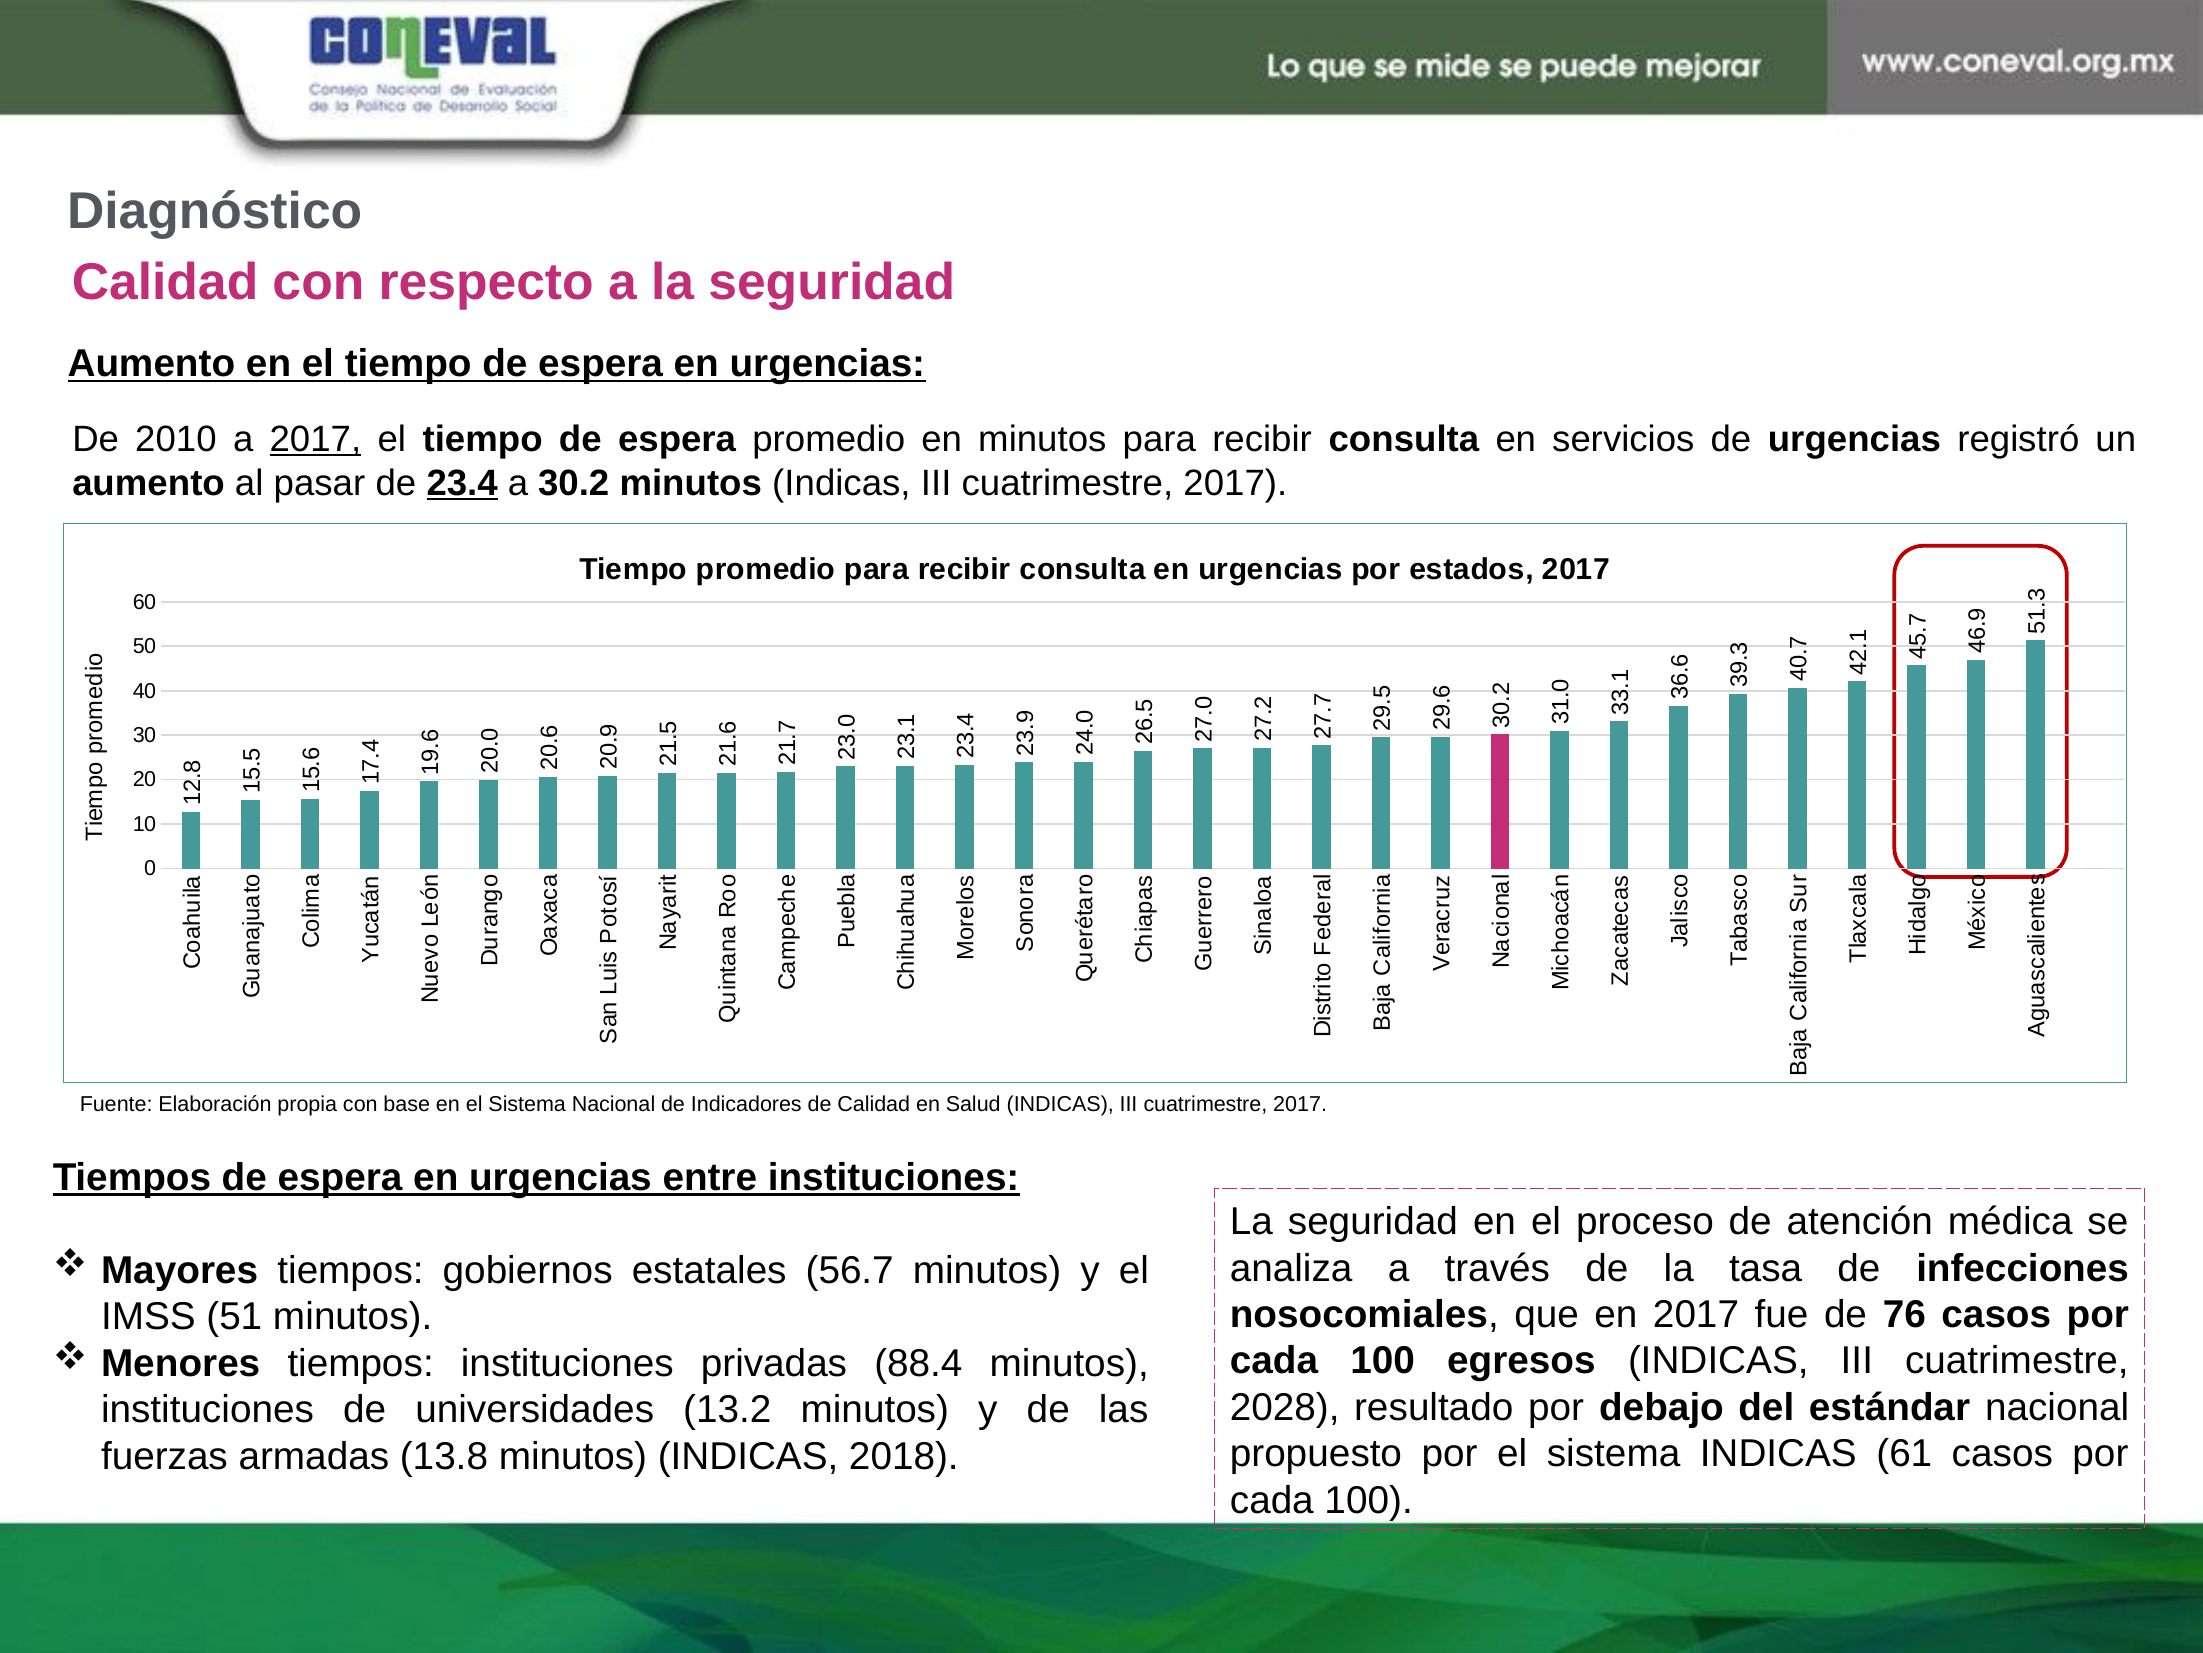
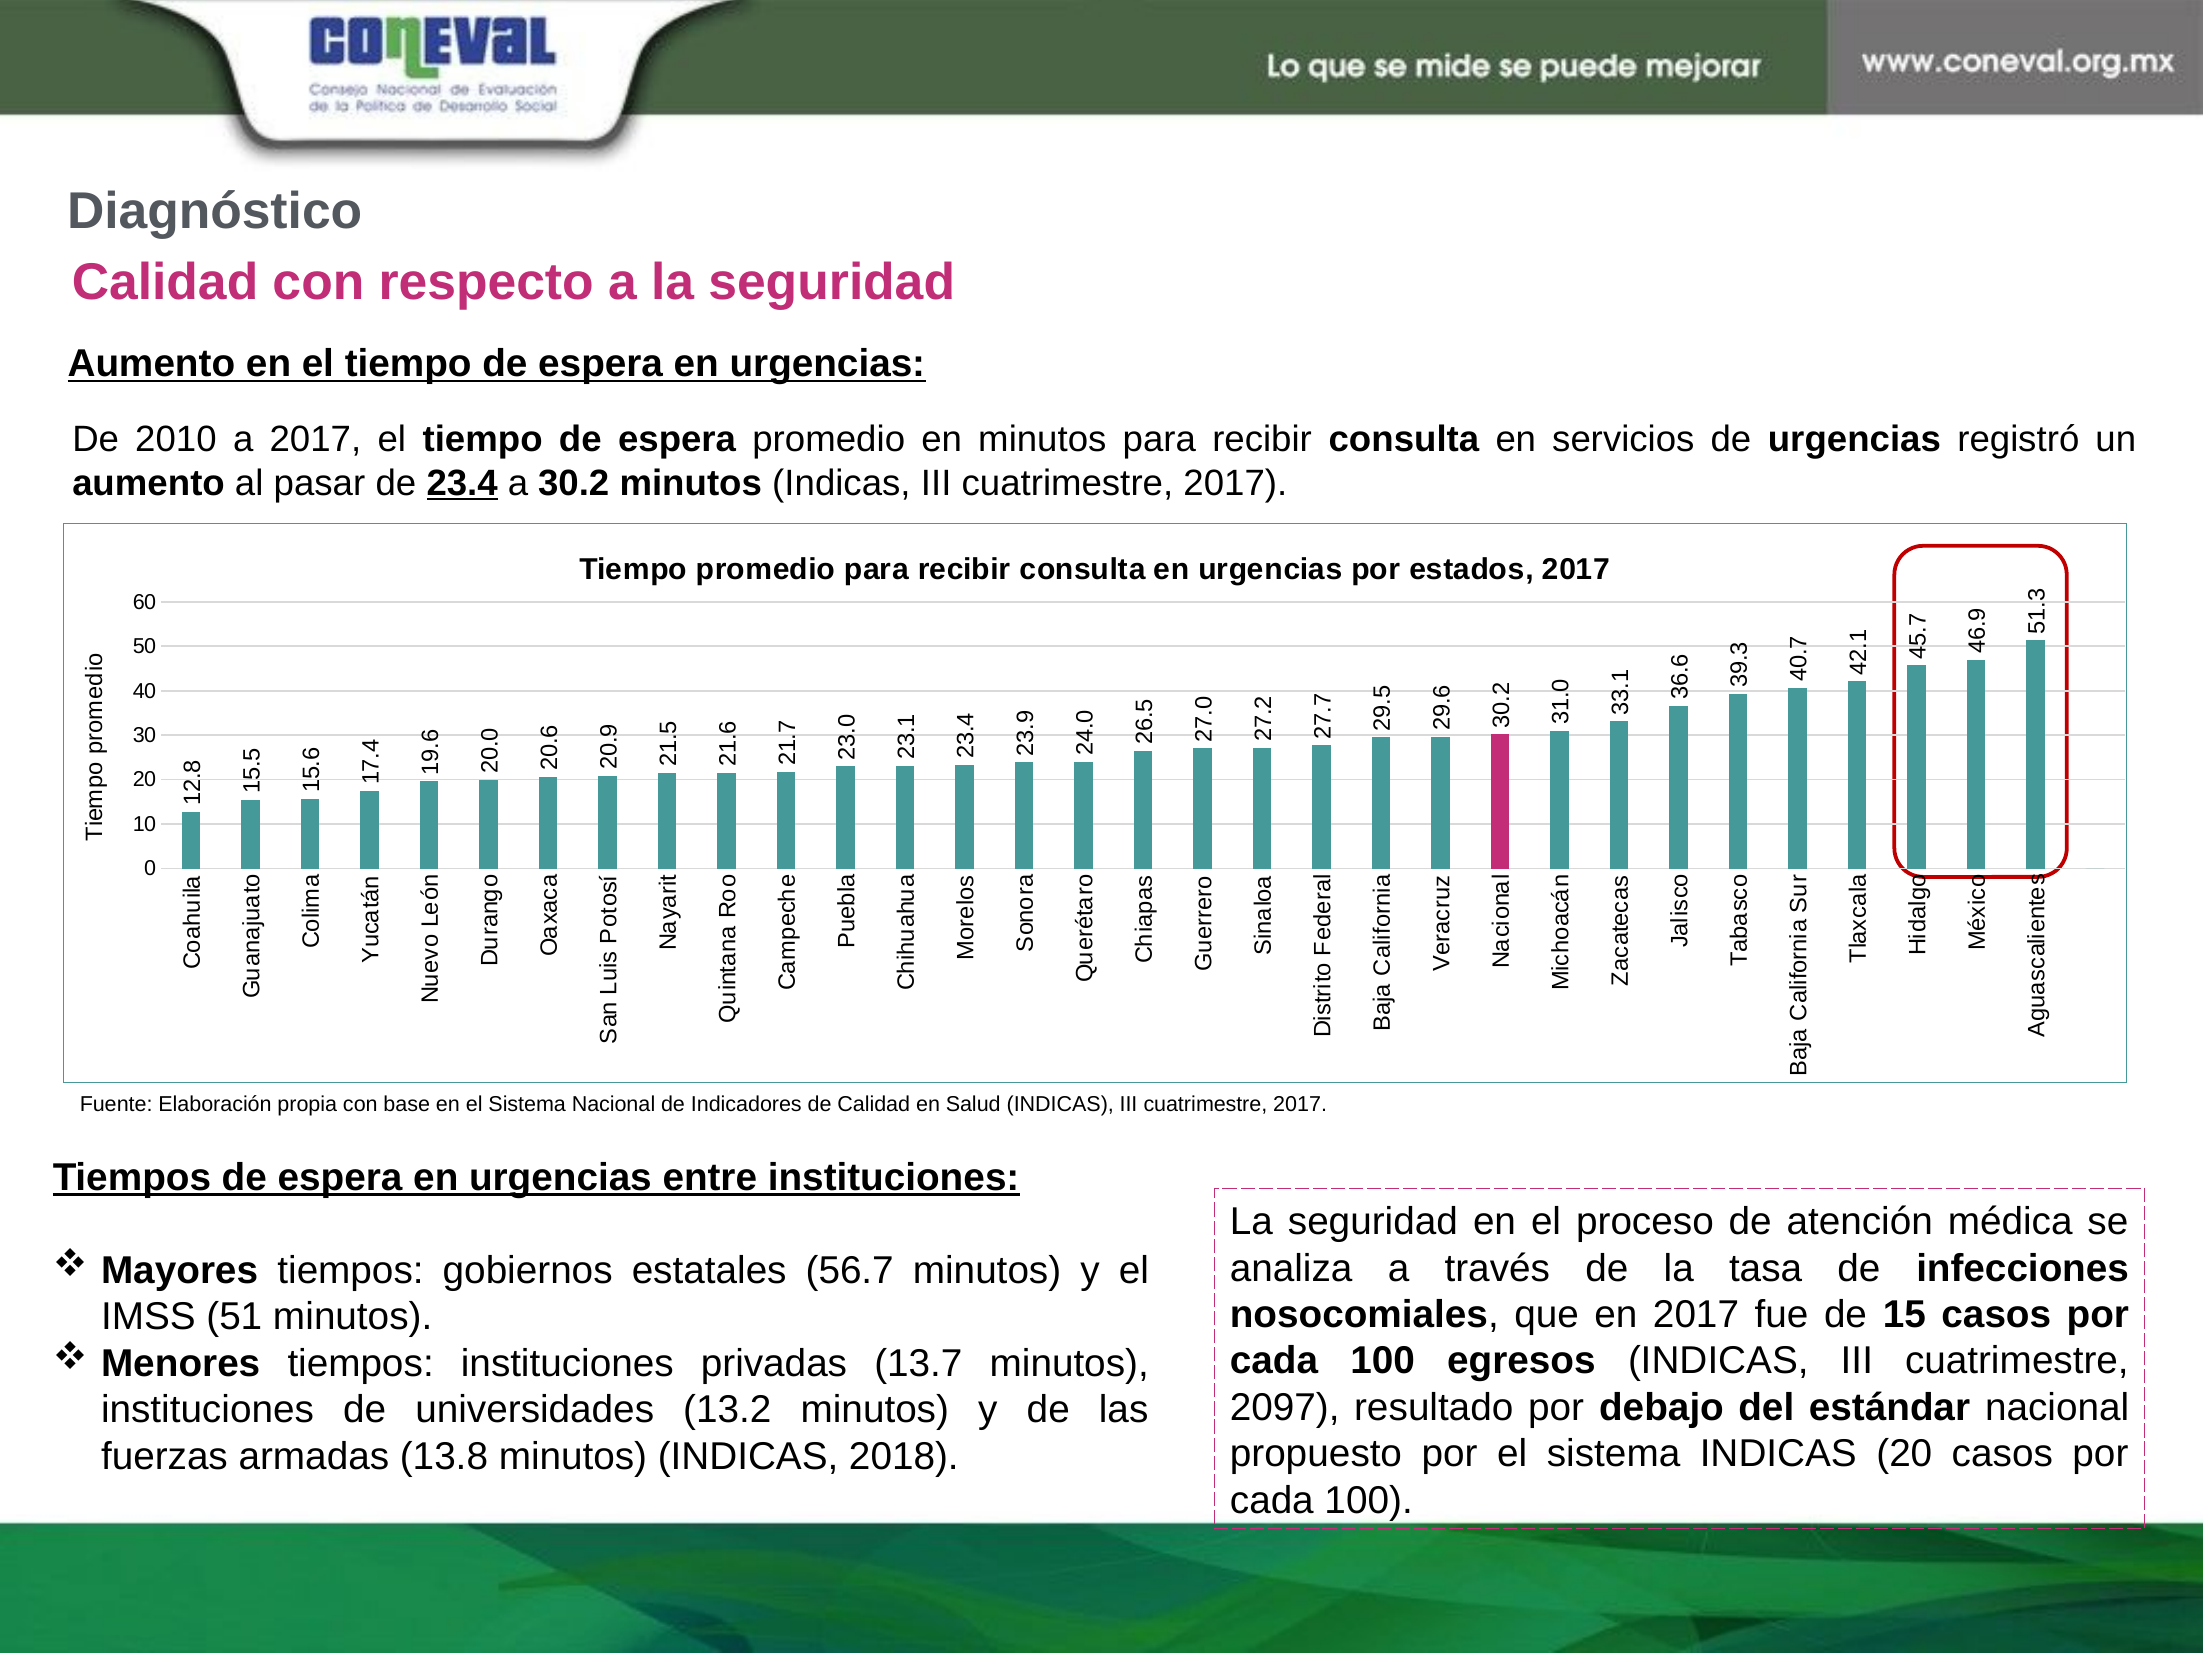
2017 at (315, 439) underline: present -> none
76: 76 -> 15
88.4: 88.4 -> 13.7
2028: 2028 -> 2097
INDICAS 61: 61 -> 20
